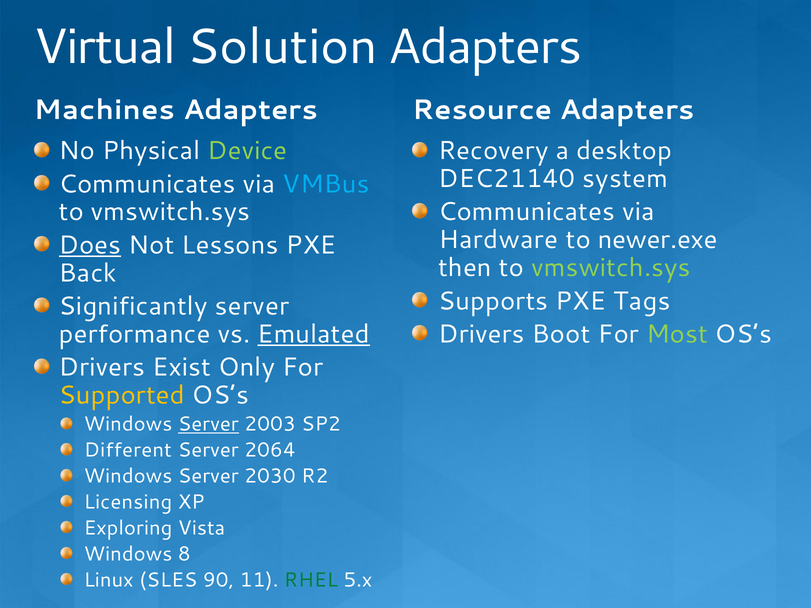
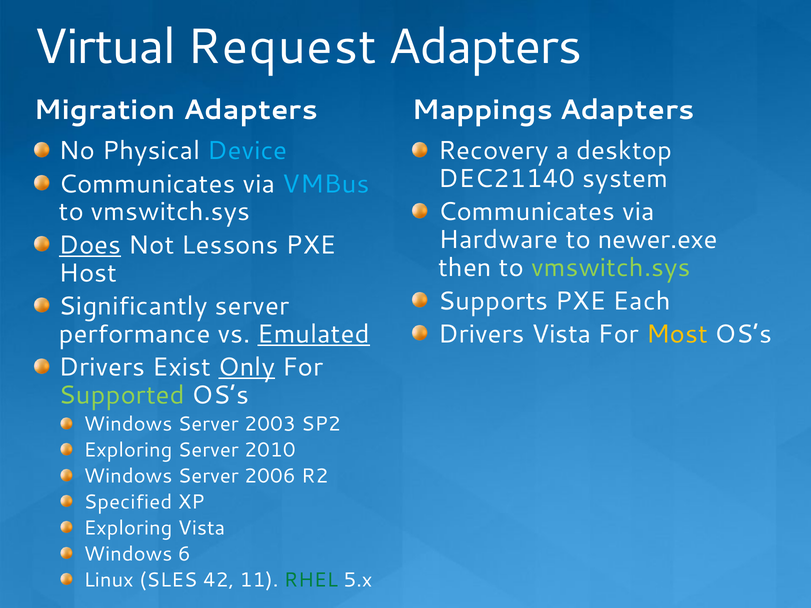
Solution: Solution -> Request
Machines: Machines -> Migration
Resource: Resource -> Mappings
Device colour: light green -> light blue
Back: Back -> Host
Tags: Tags -> Each
Drivers Boot: Boot -> Vista
Most colour: light green -> yellow
Only underline: none -> present
Supported colour: yellow -> light green
Server at (208, 424) underline: present -> none
Different at (128, 450): Different -> Exploring
2064: 2064 -> 2010
2030: 2030 -> 2006
Licensing: Licensing -> Specified
8: 8 -> 6
90: 90 -> 42
